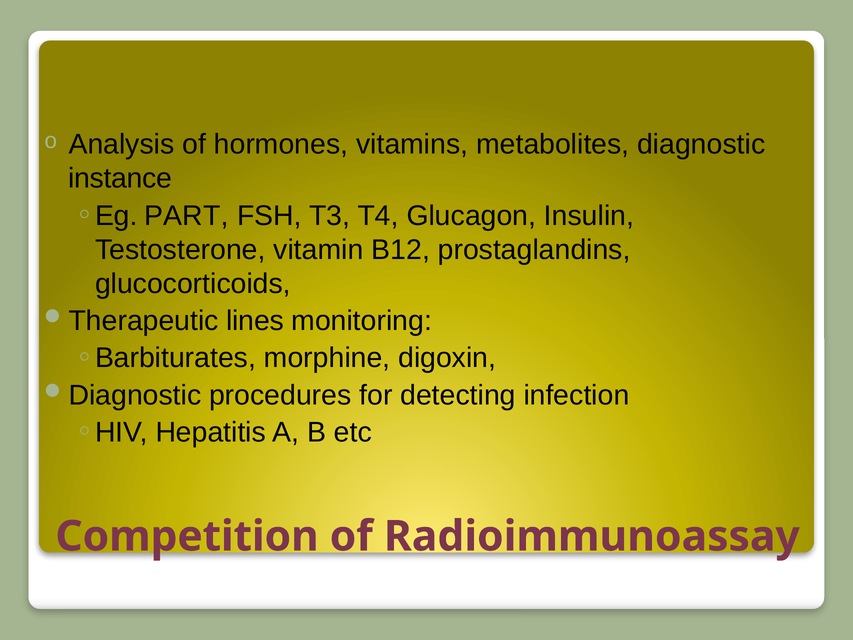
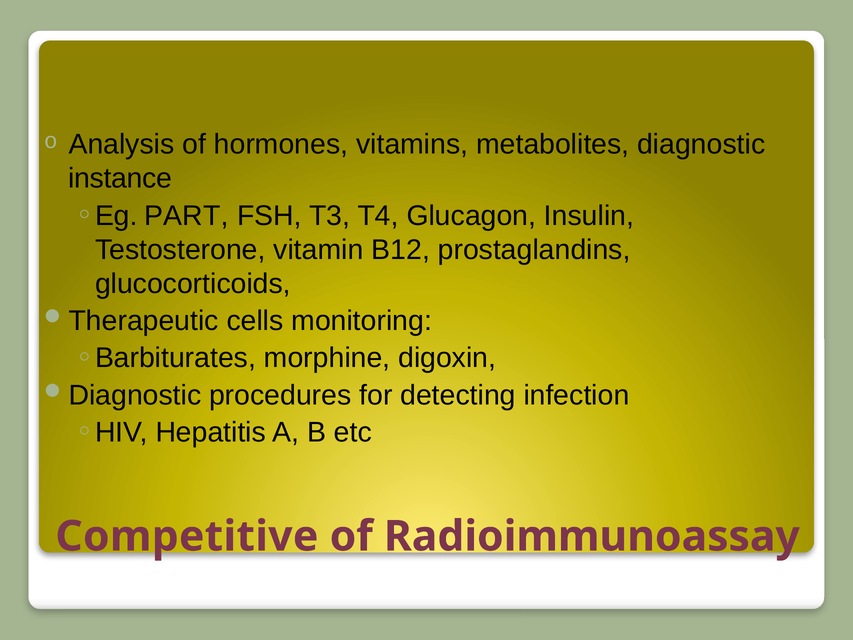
lines: lines -> cells
Competition: Competition -> Competitive
